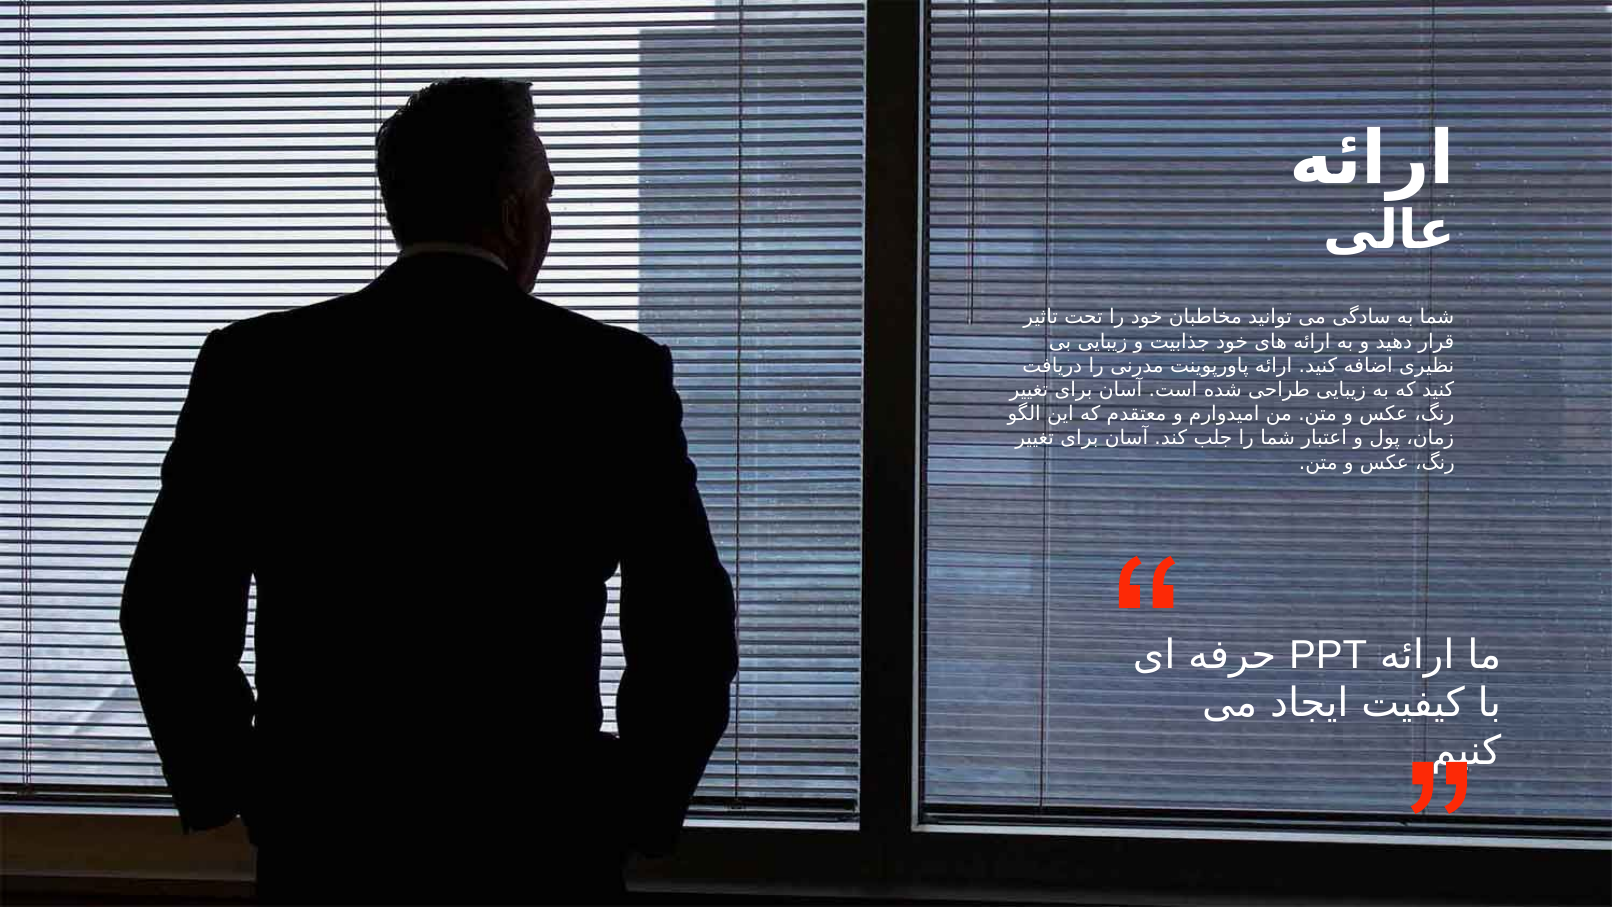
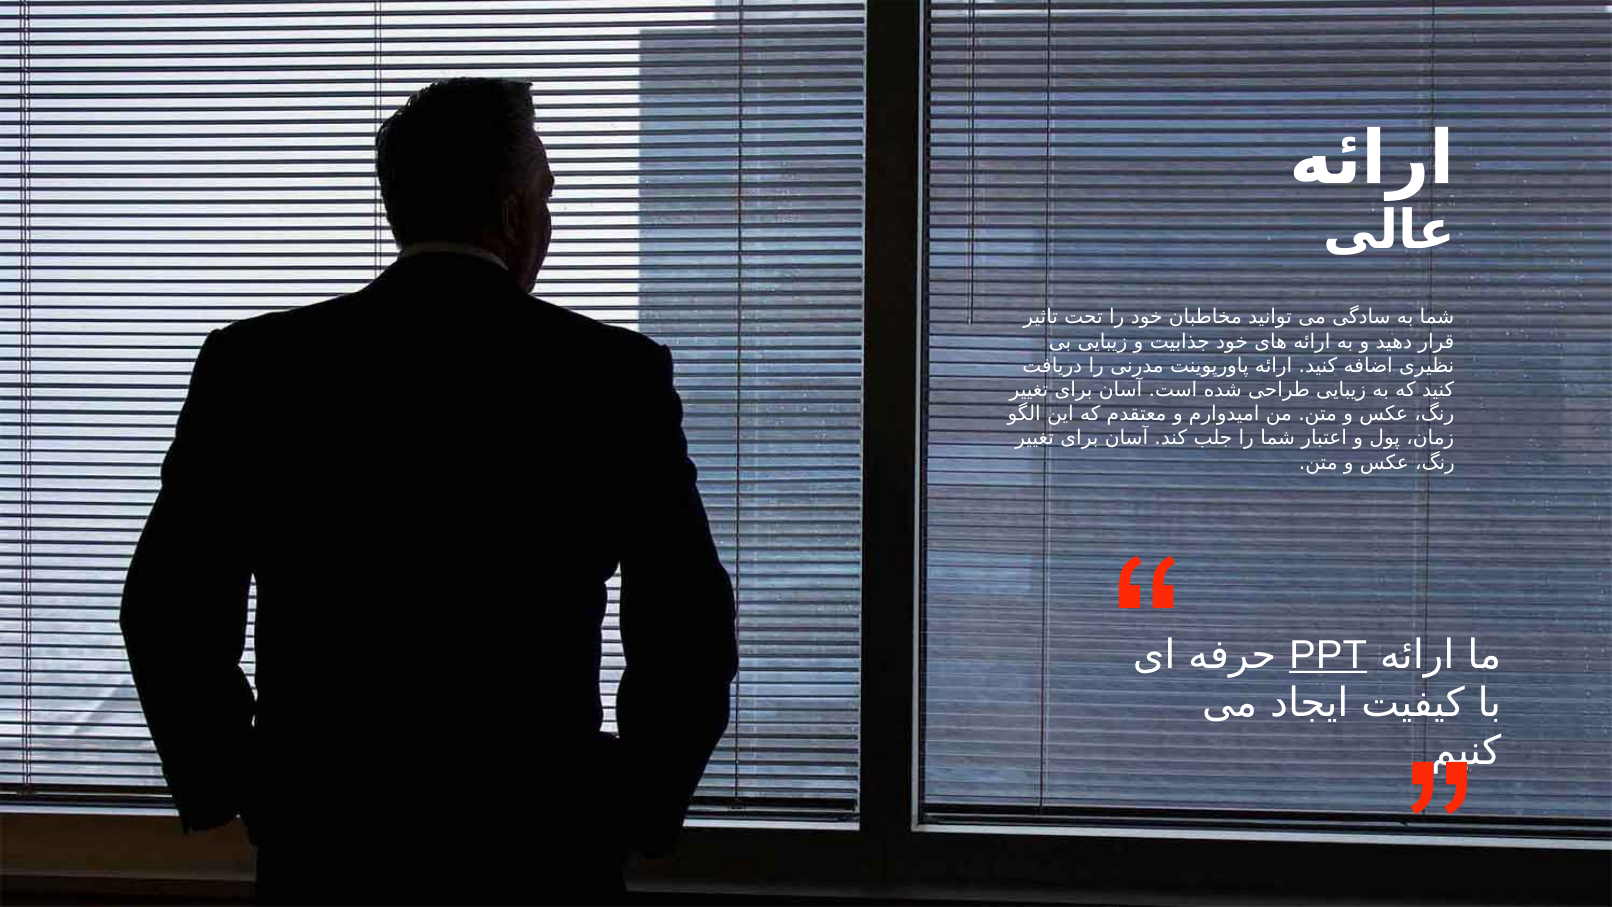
PPT underline: none -> present
